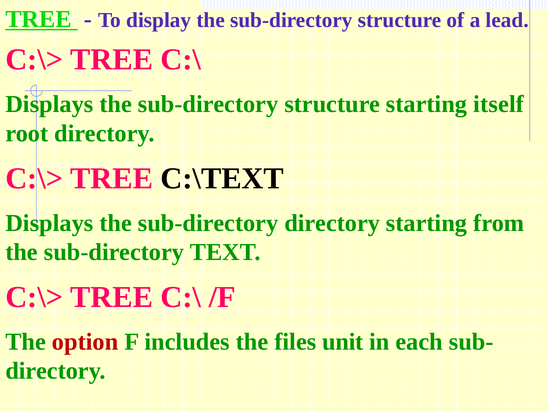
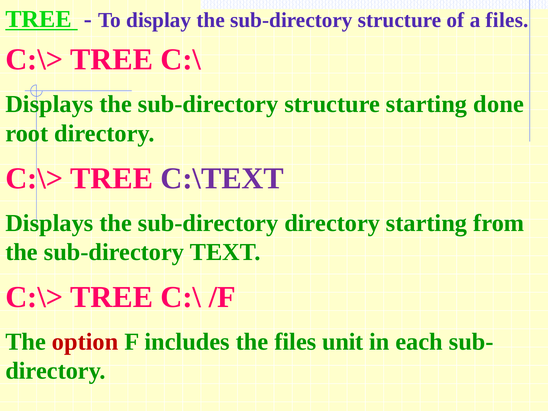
a lead: lead -> files
itself: itself -> done
C:\TEXT colour: black -> purple
